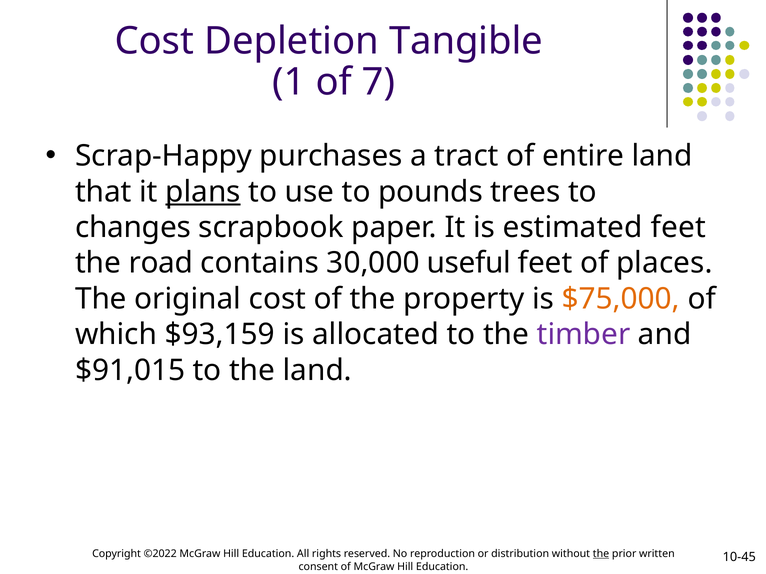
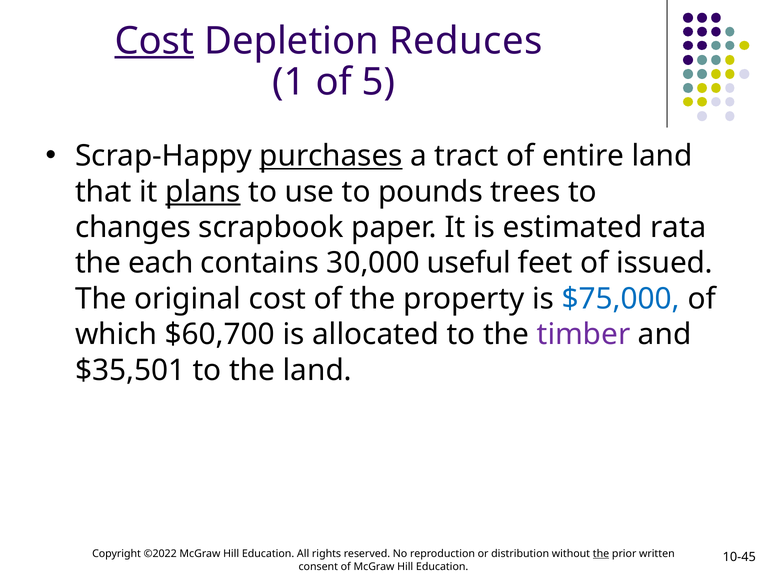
Cost at (154, 41) underline: none -> present
Tangible: Tangible -> Reduces
7: 7 -> 5
purchases underline: none -> present
estimated feet: feet -> rata
road: road -> each
places: places -> issued
$75,000 colour: orange -> blue
$93,159: $93,159 -> $60,700
$91,015: $91,015 -> $35,501
